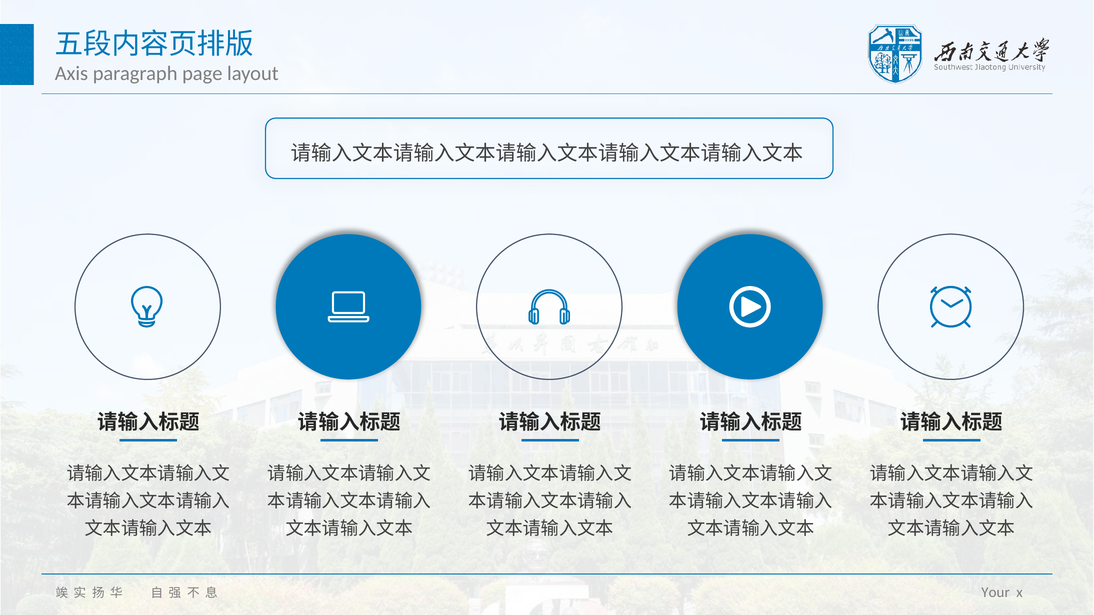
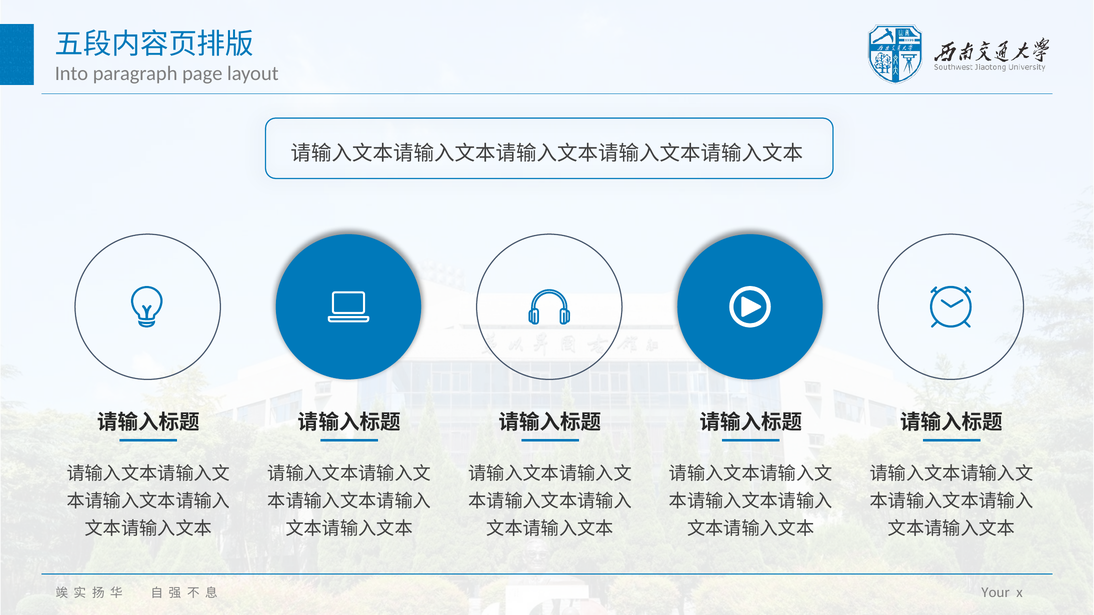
Axis: Axis -> Into
